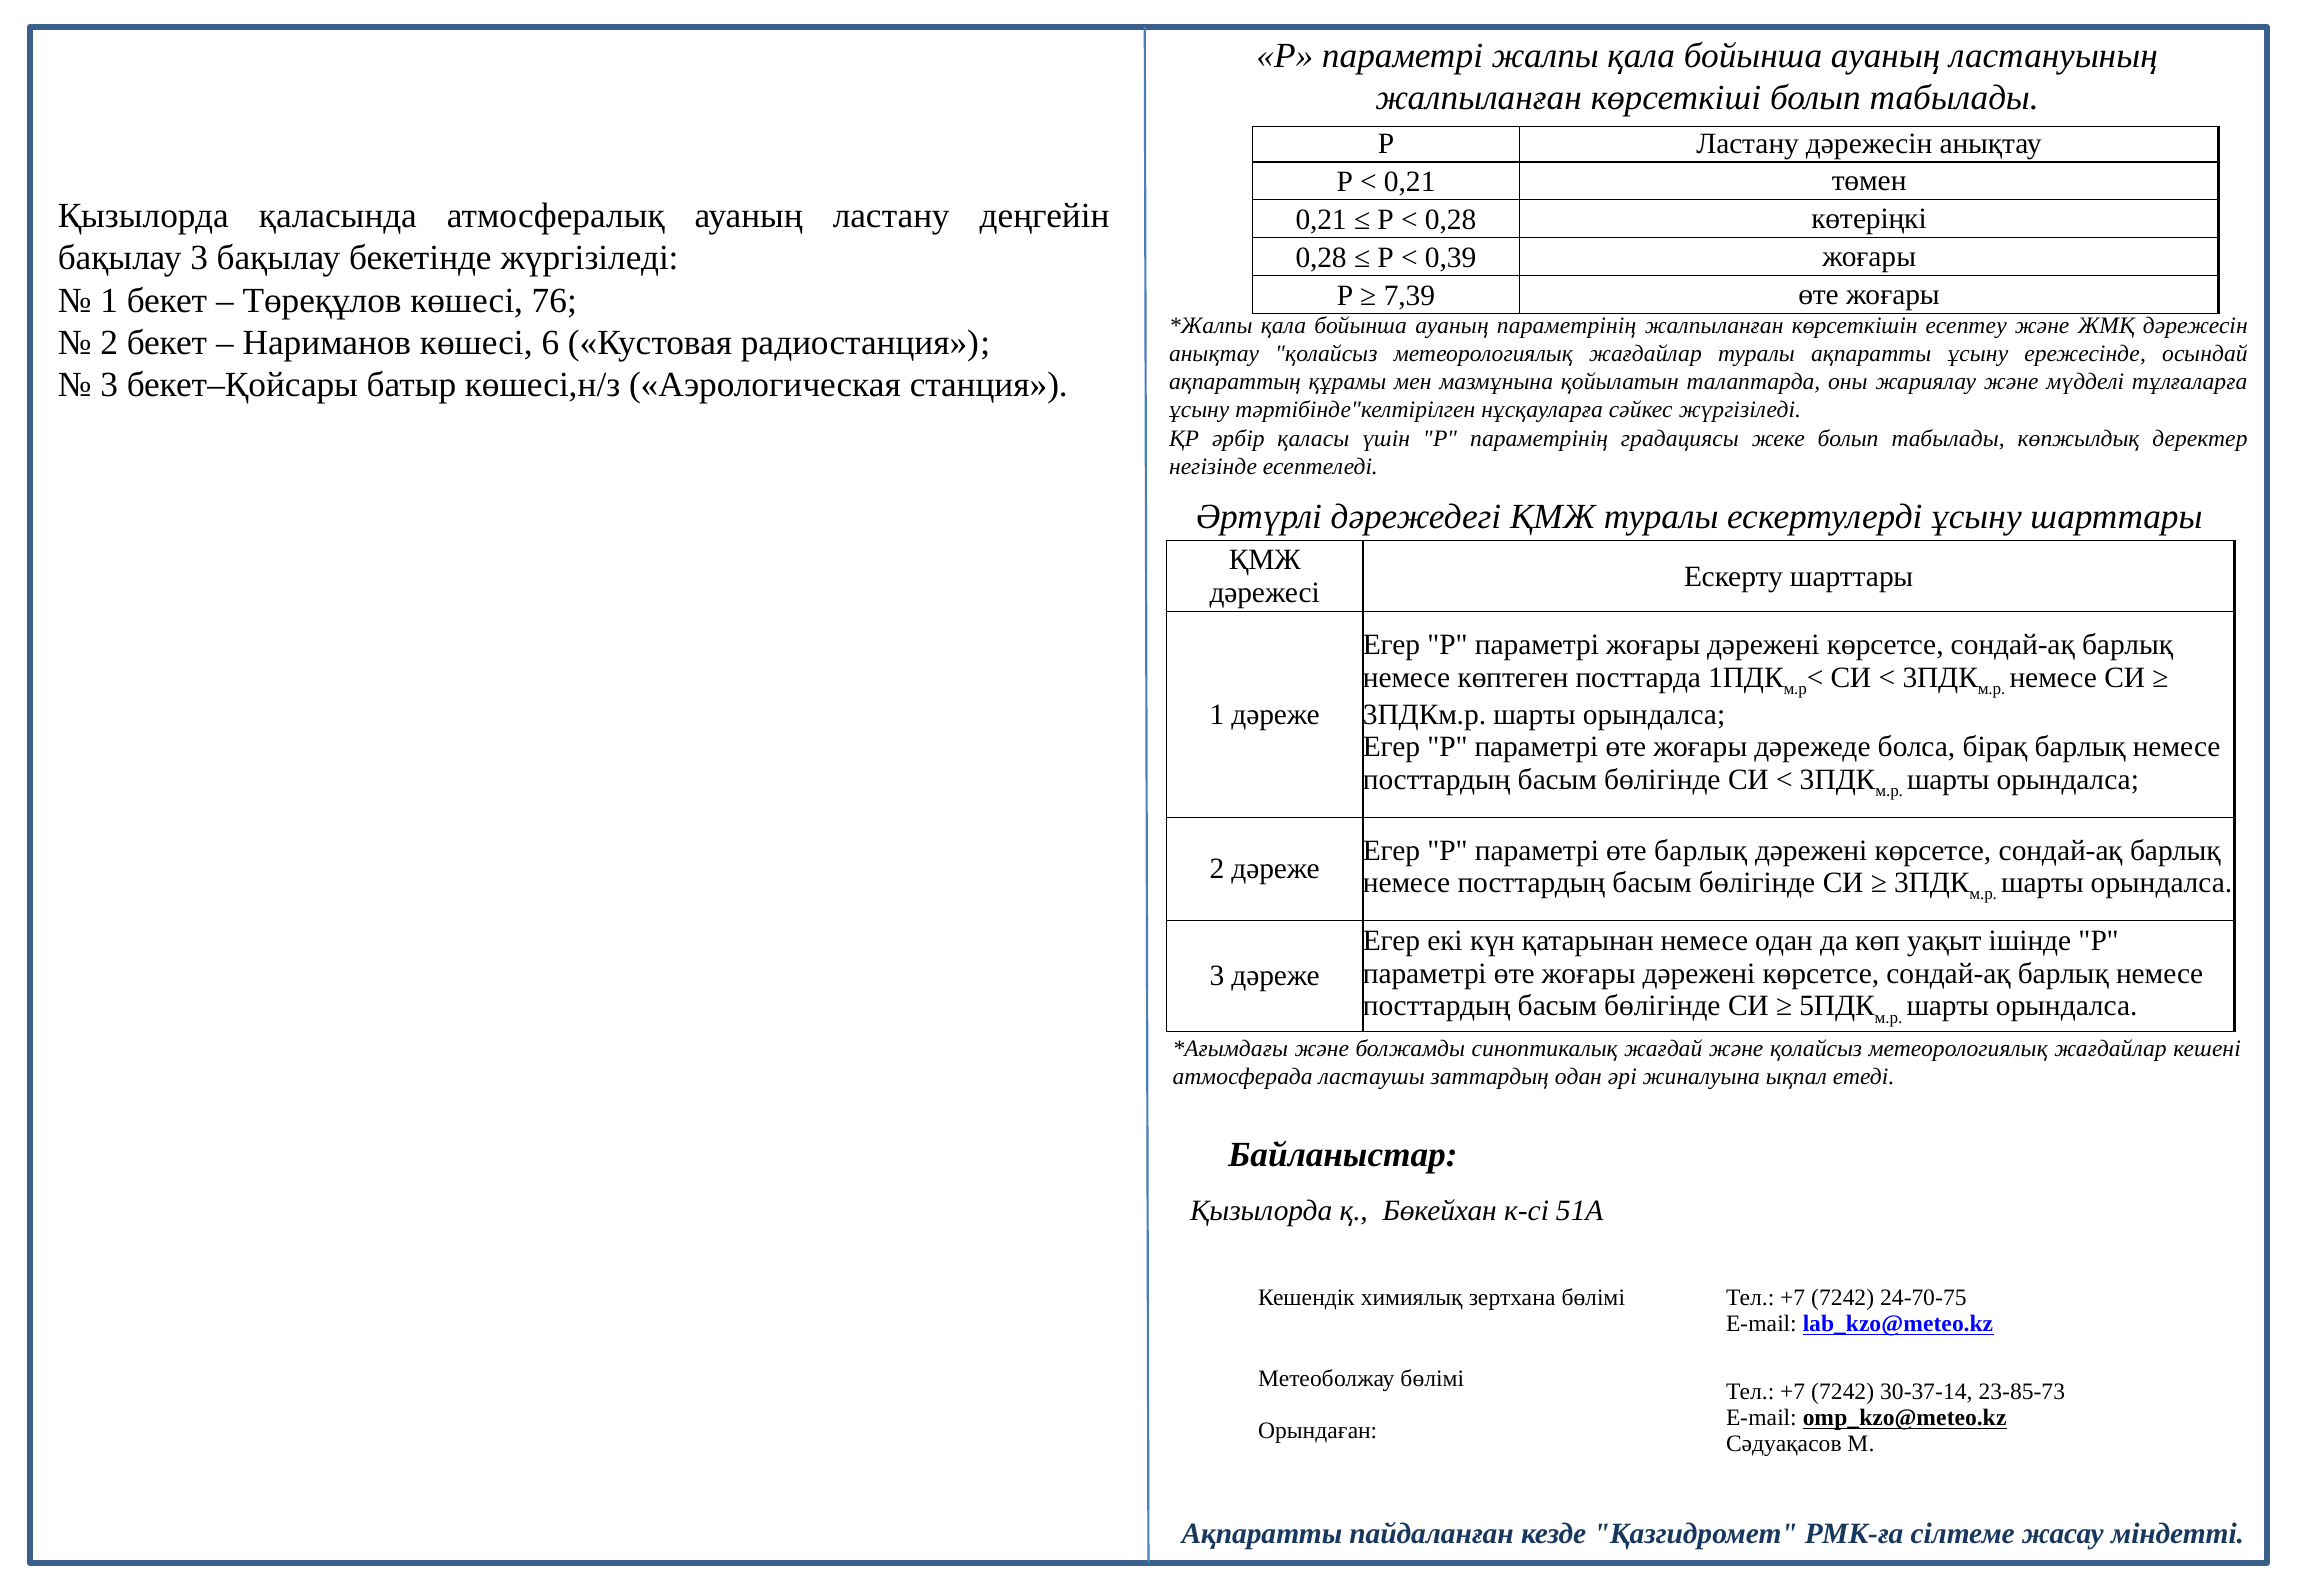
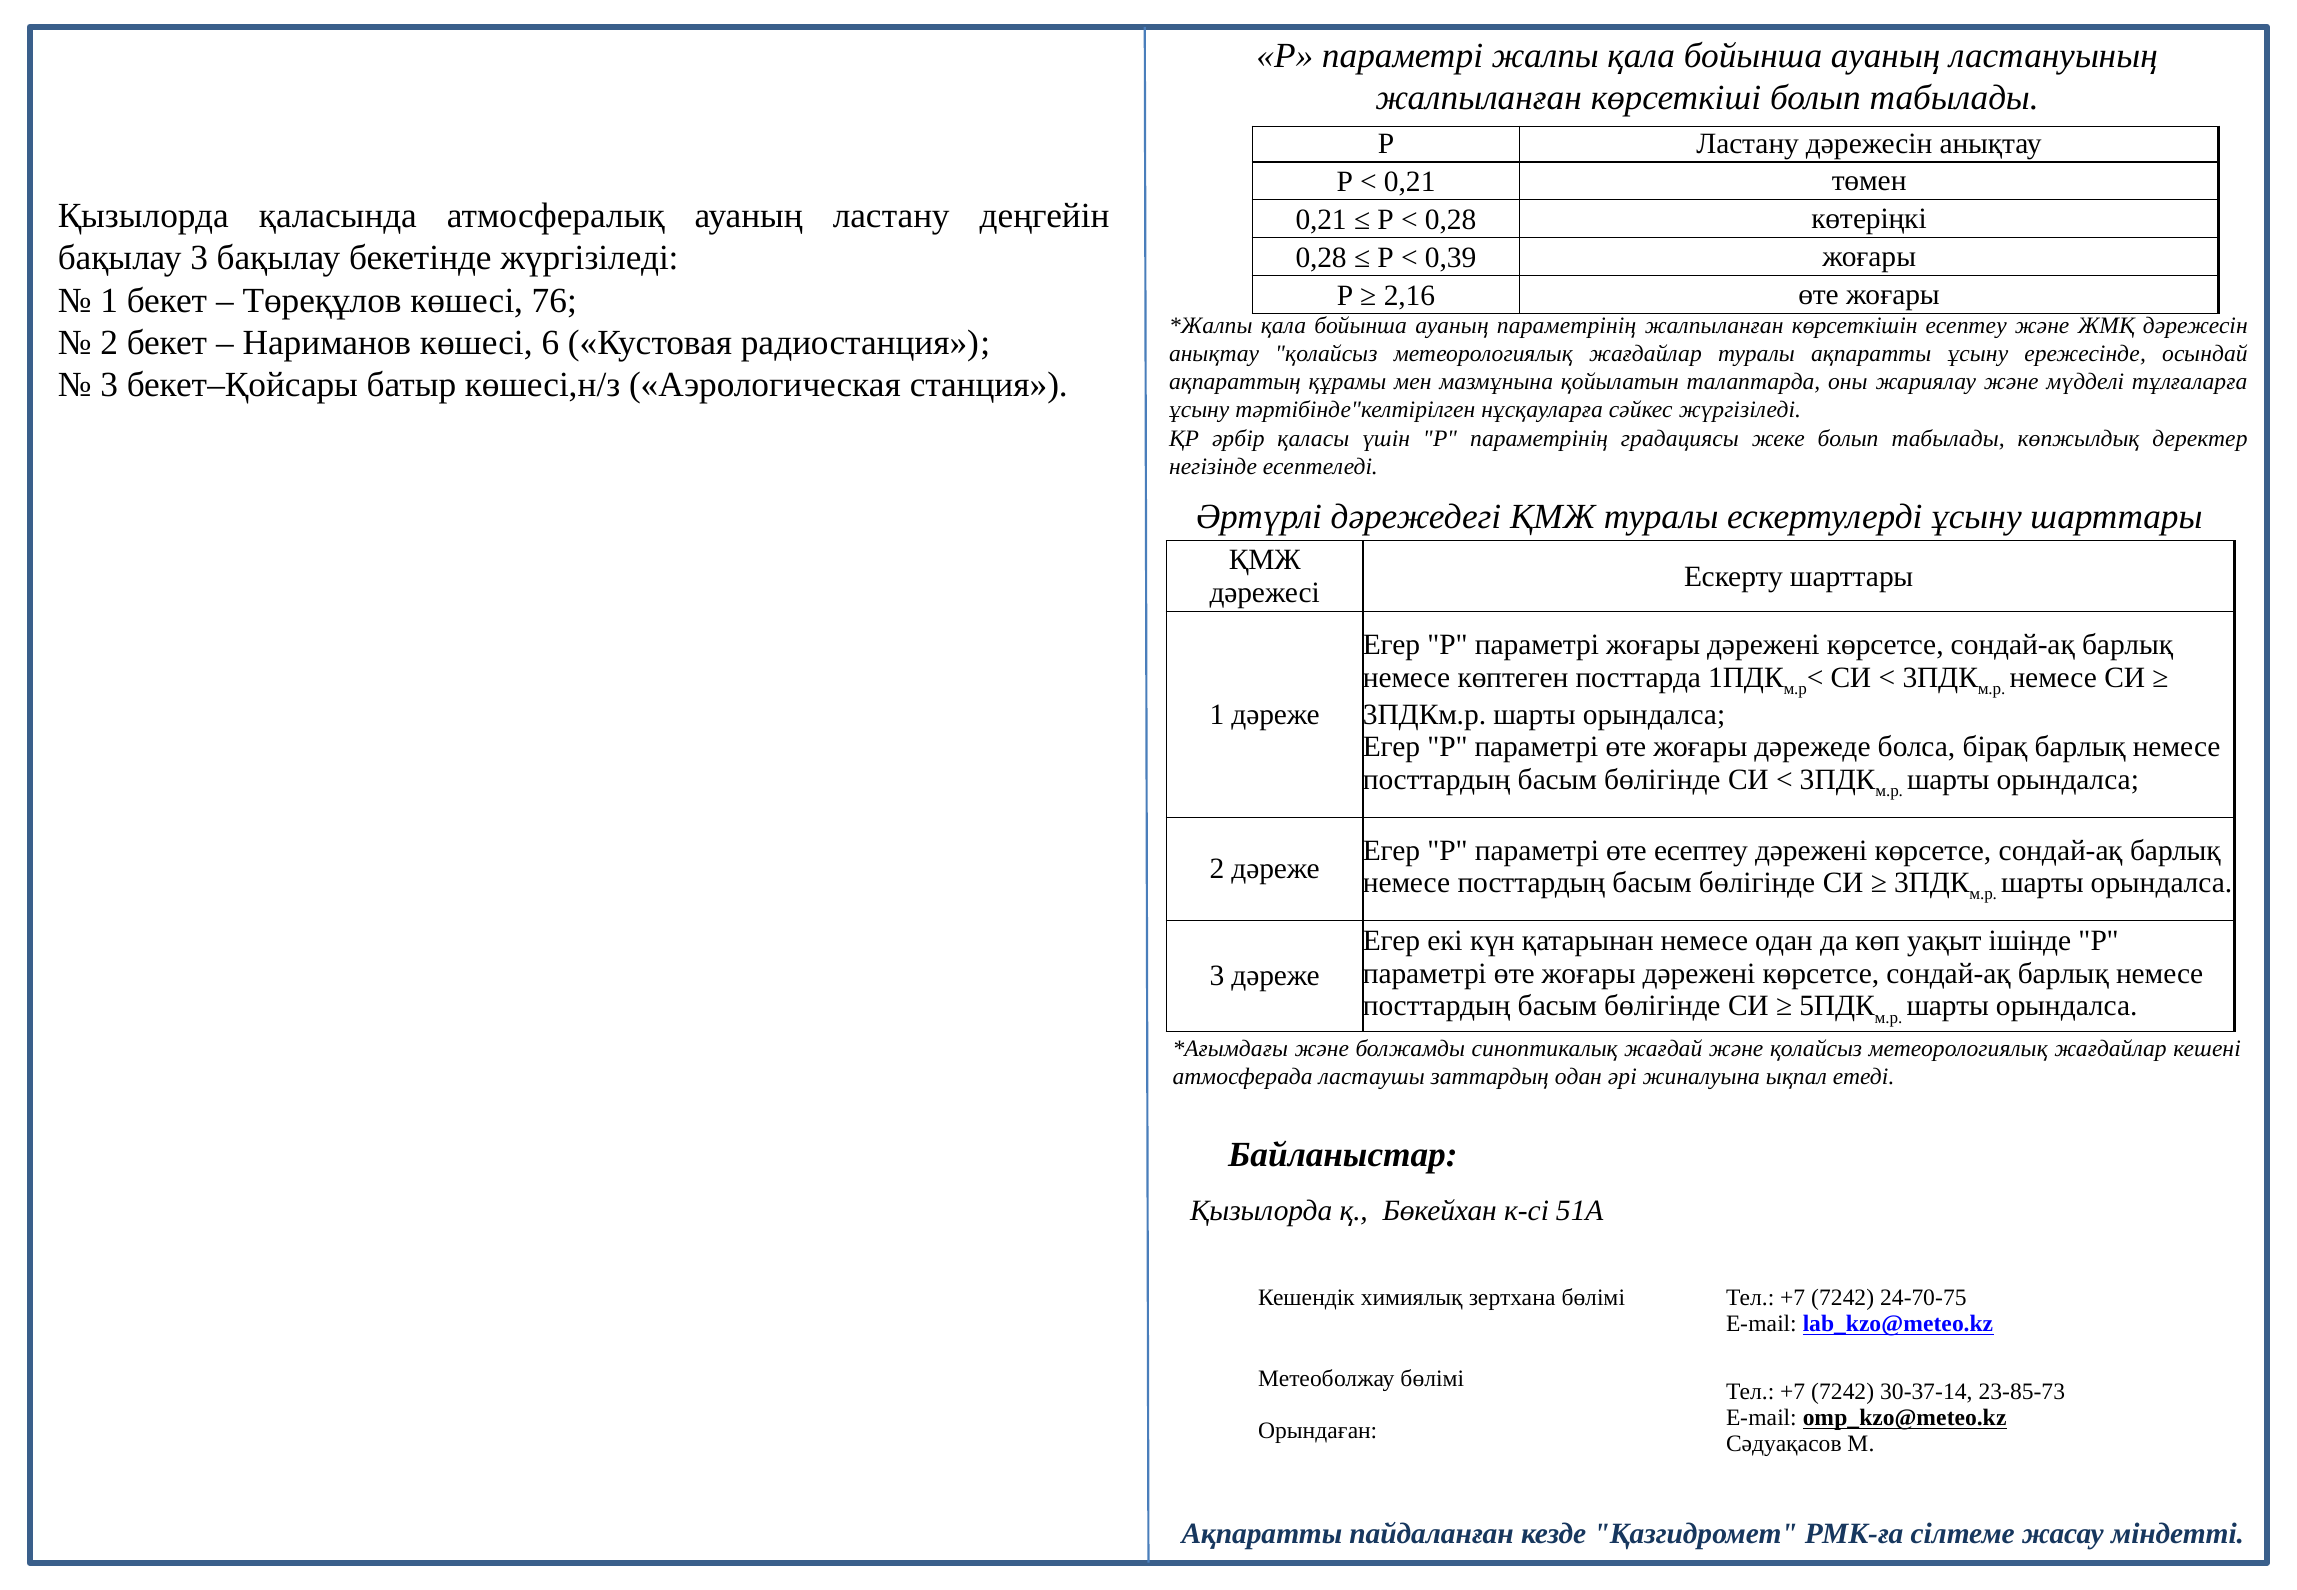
7,39: 7,39 -> 2,16
өте барлық: барлық -> есептеу
